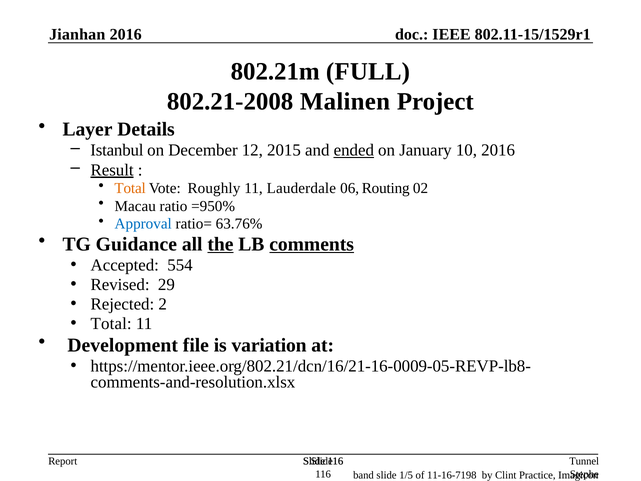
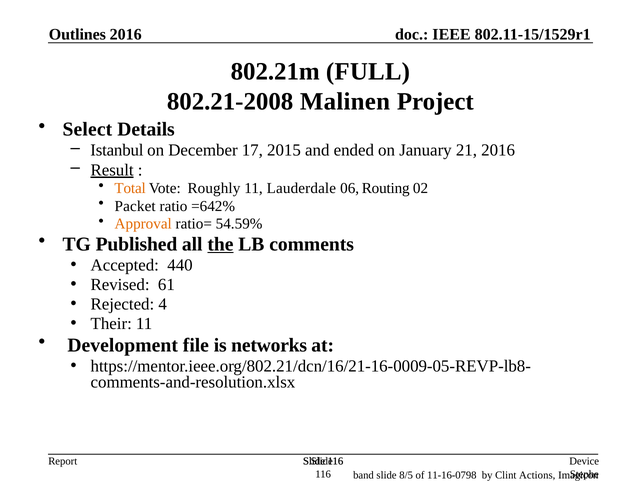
Jianhan: Jianhan -> Outlines
Layer: Layer -> Select
12: 12 -> 17
ended underline: present -> none
10: 10 -> 21
Macau: Macau -> Packet
=950%: =950% -> =642%
Approval colour: blue -> orange
63.76%: 63.76% -> 54.59%
Guidance: Guidance -> Published
comments underline: present -> none
554: 554 -> 440
29: 29 -> 61
2: 2 -> 4
Total at (111, 324): Total -> Their
variation: variation -> networks
Tunnel: Tunnel -> Device
1/5: 1/5 -> 8/5
11-16-7198: 11-16-7198 -> 11-16-0798
Practice: Practice -> Actions
